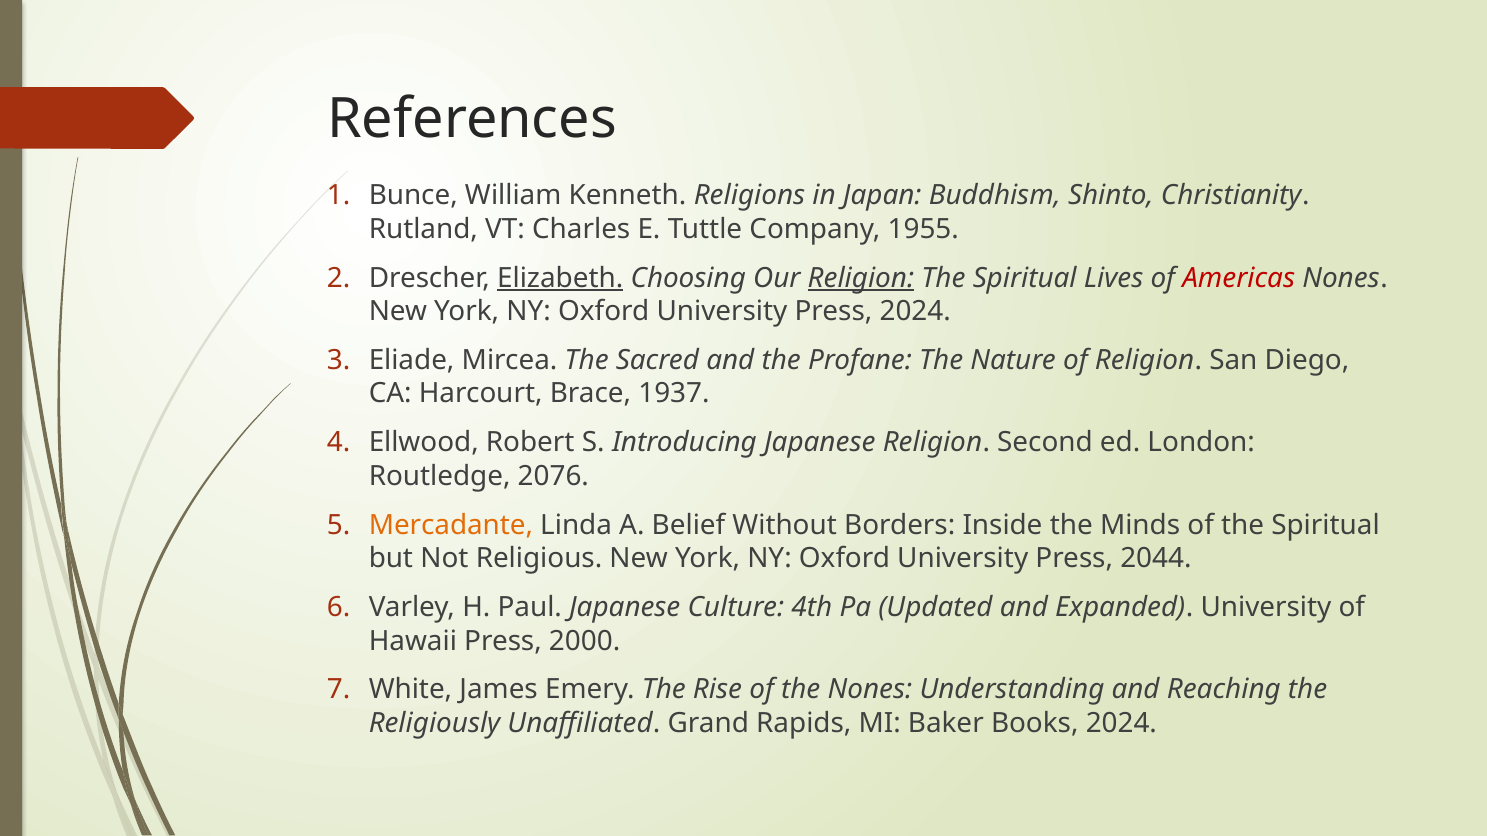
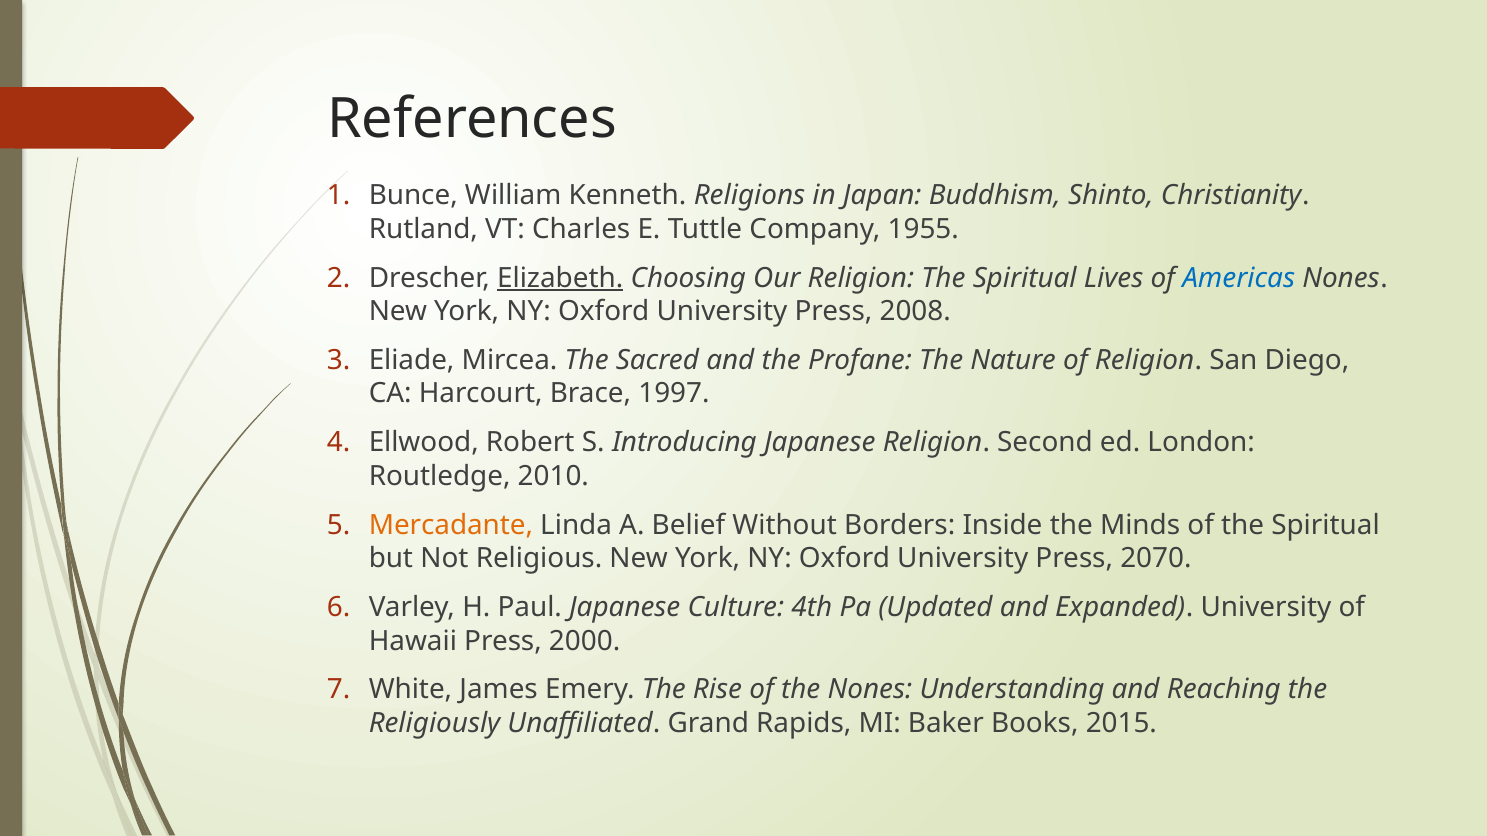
Religion at (861, 278) underline: present -> none
Americas colour: red -> blue
Press 2024: 2024 -> 2008
1937: 1937 -> 1997
2076: 2076 -> 2010
2044: 2044 -> 2070
Books 2024: 2024 -> 2015
